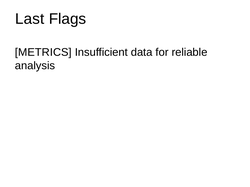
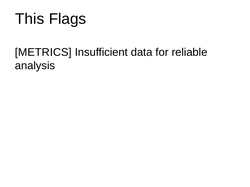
Last: Last -> This
